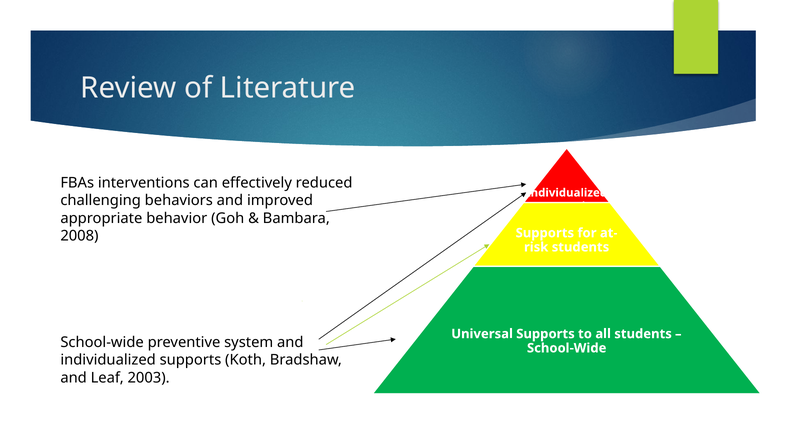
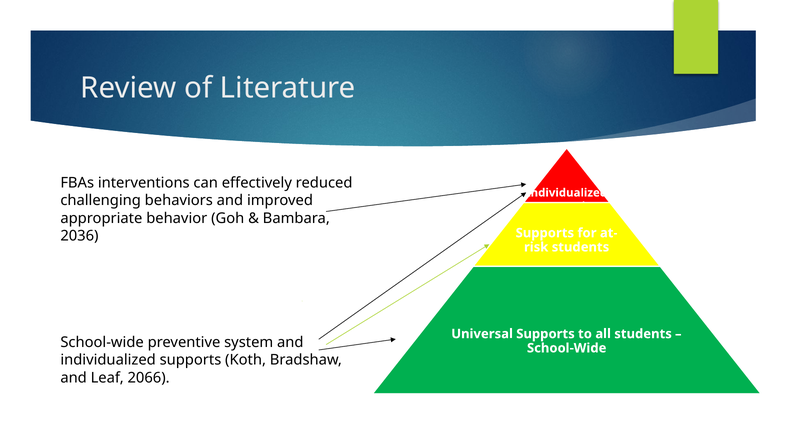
2008: 2008 -> 2036
2003: 2003 -> 2066
